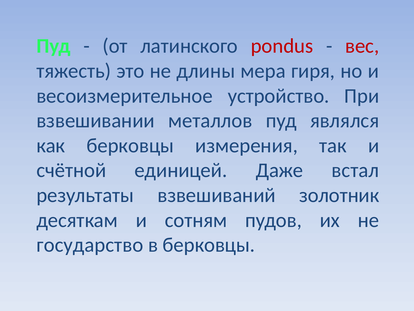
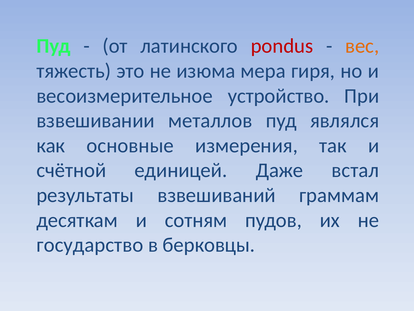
вес colour: red -> orange
длины: длины -> изюма
как берковцы: берковцы -> основные
золотник: золотник -> граммам
